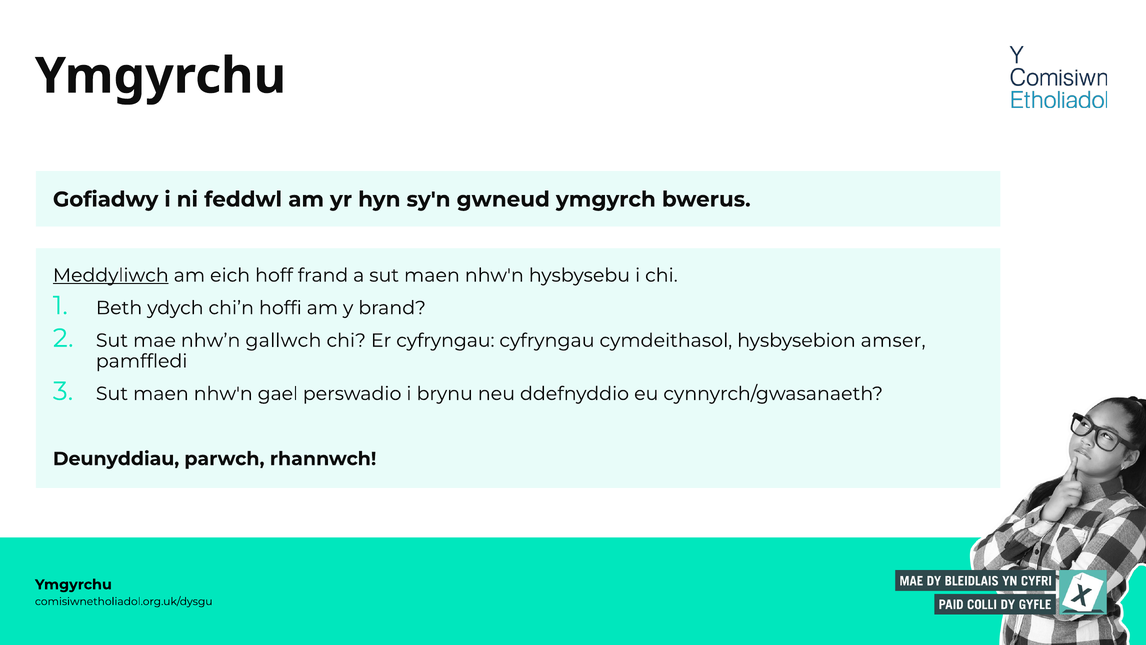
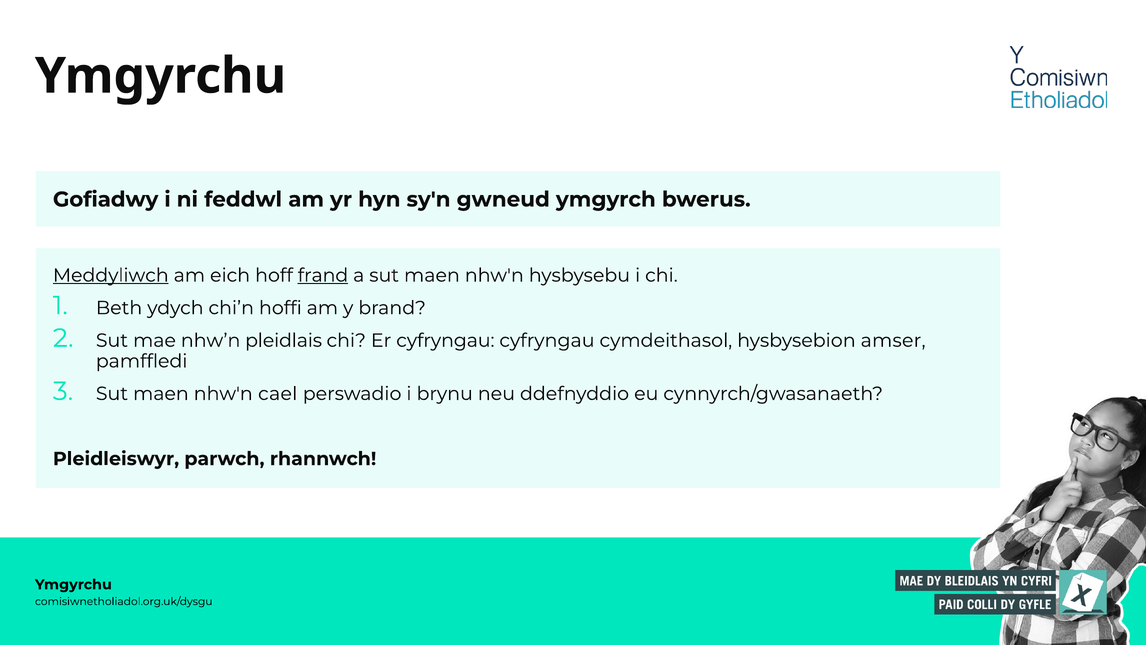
frand underline: none -> present
gallwch: gallwch -> pleidlais
gael: gael -> cael
Deunyddiau: Deunyddiau -> Pleidleiswyr
